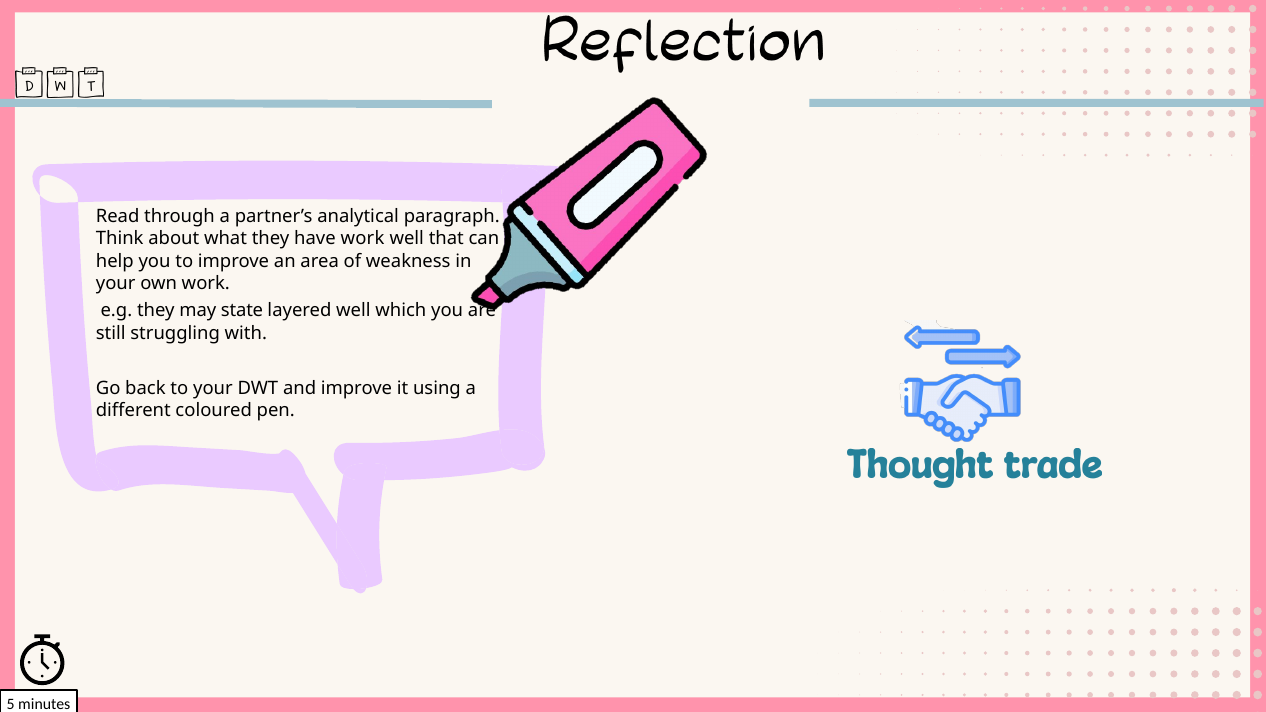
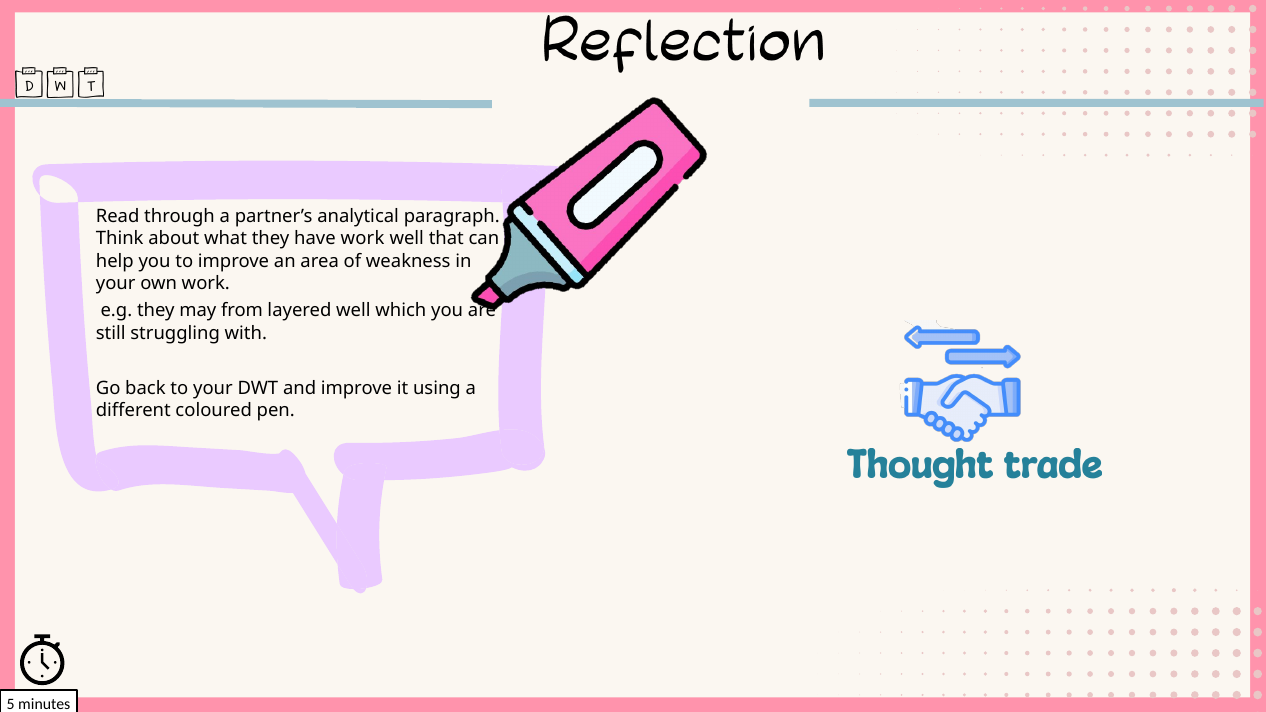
state: state -> from
